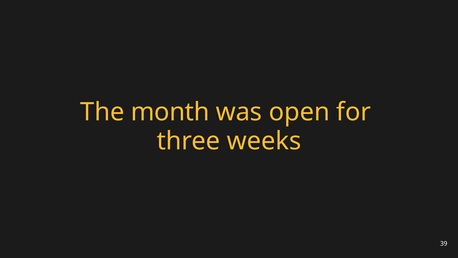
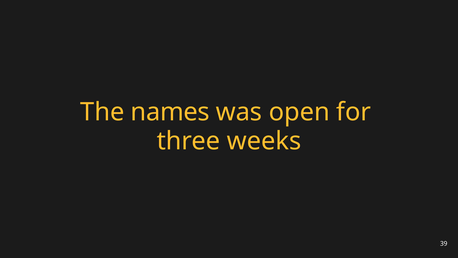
month: month -> names
